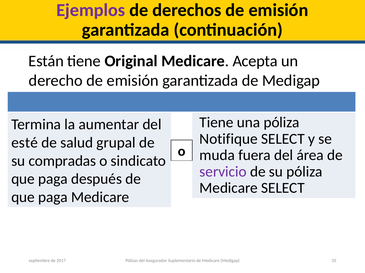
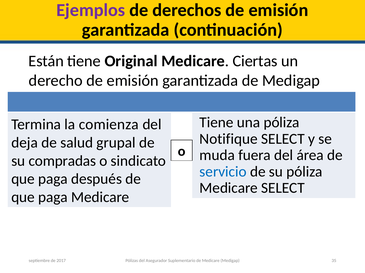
Acepta: Acepta -> Ciertas
aumentar: aumentar -> comienza
esté: esté -> deja
servicio colour: purple -> blue
